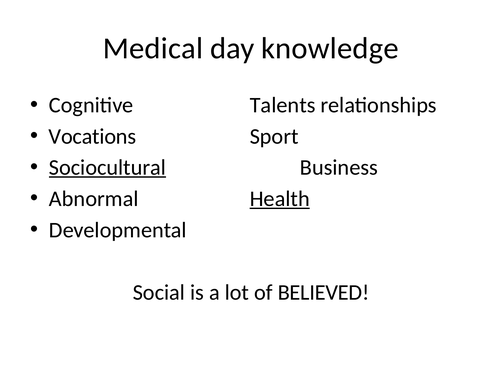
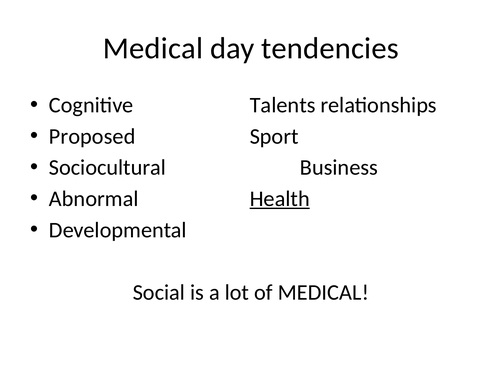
knowledge: knowledge -> tendencies
Vocations: Vocations -> Proposed
Sociocultural underline: present -> none
of BELIEVED: BELIEVED -> MEDICAL
